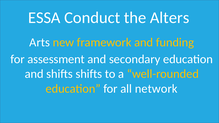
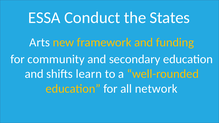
Alters: Alters -> States
assessment: assessment -> community
shifts shifts: shifts -> learn
